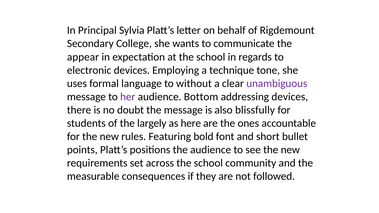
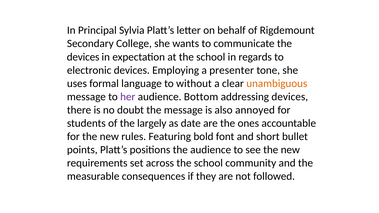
appear at (83, 57): appear -> devices
technique: technique -> presenter
unambiguous colour: purple -> orange
blissfully: blissfully -> annoyed
here: here -> date
